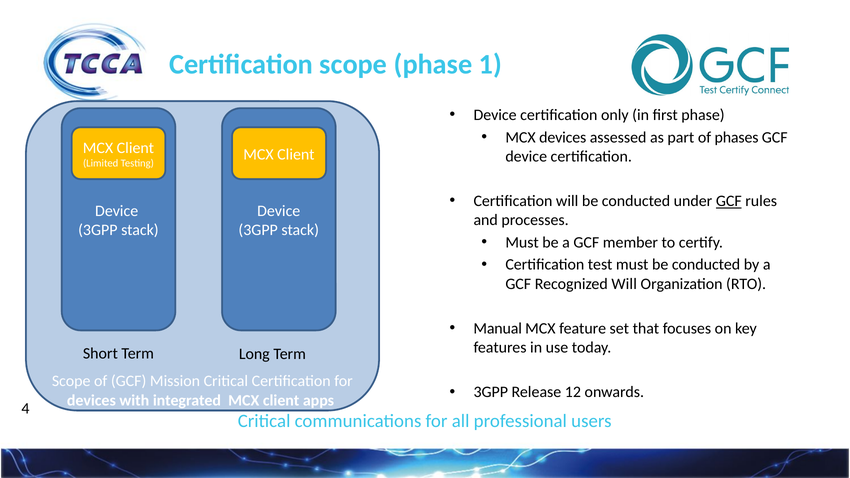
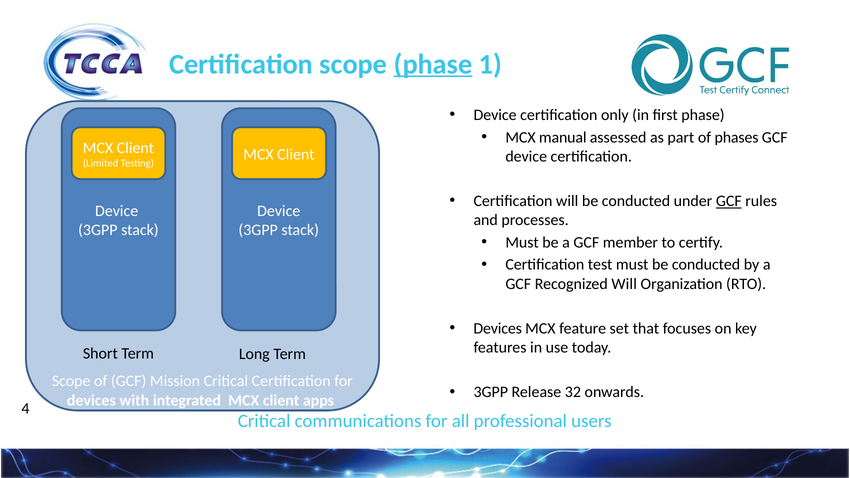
phase at (433, 64) underline: none -> present
MCX devices: devices -> manual
Manual at (498, 329): Manual -> Devices
12: 12 -> 32
